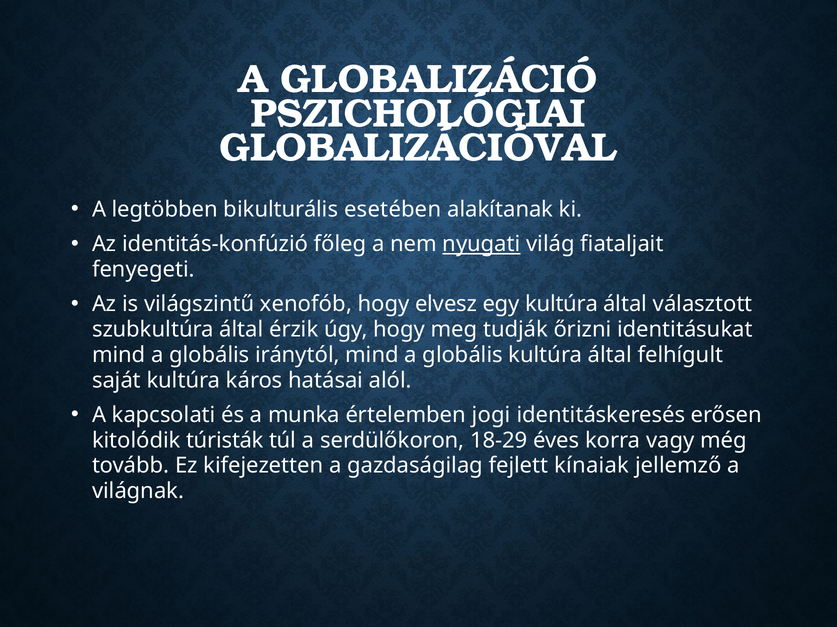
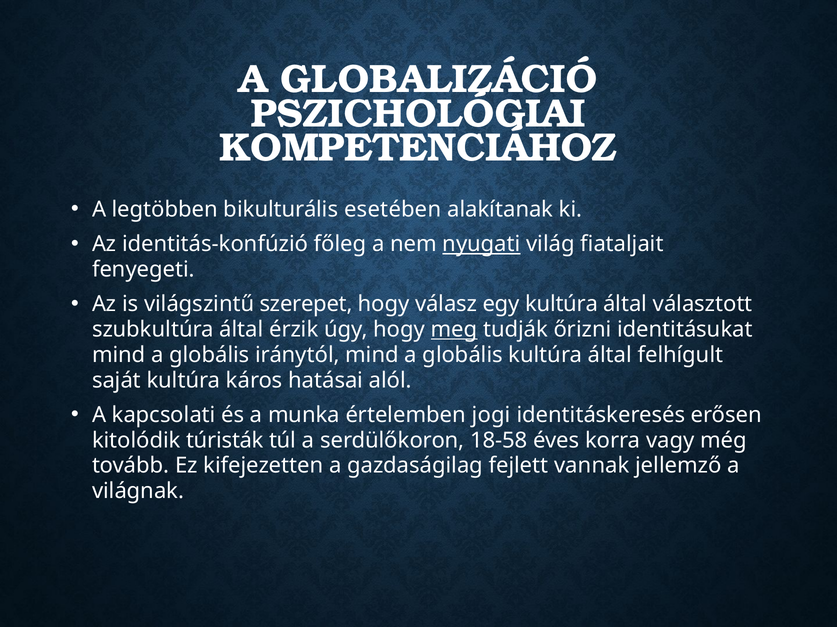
GLOBALIZÁCIÓVAL: GLOBALIZÁCIÓVAL -> KOMPETENCIÁHOZ
xenofób: xenofób -> szerepet
elvesz: elvesz -> válasz
meg underline: none -> present
18-29: 18-29 -> 18-58
kínaiak: kínaiak -> vannak
